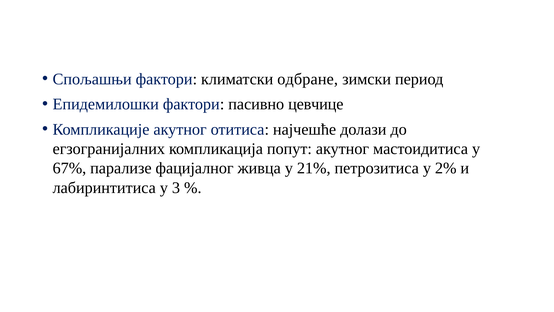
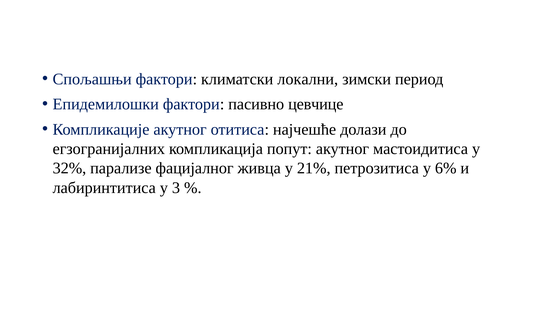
одбране: одбране -> локални
67%: 67% -> 32%
2%: 2% -> 6%
